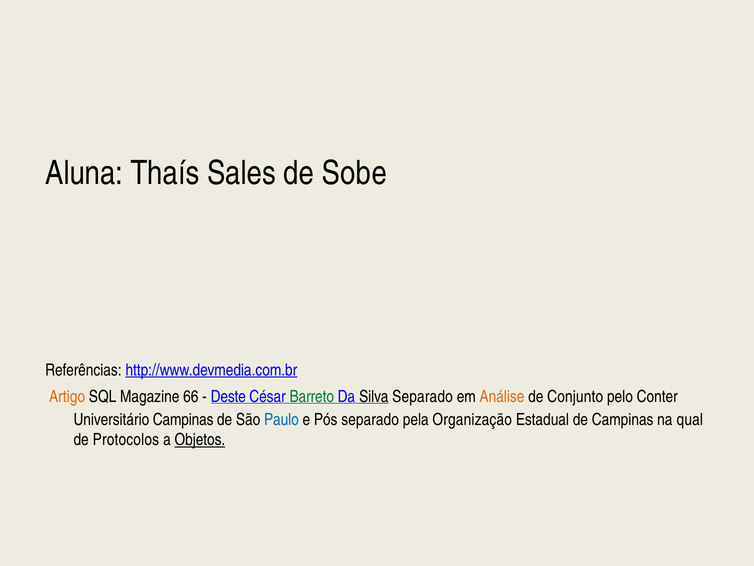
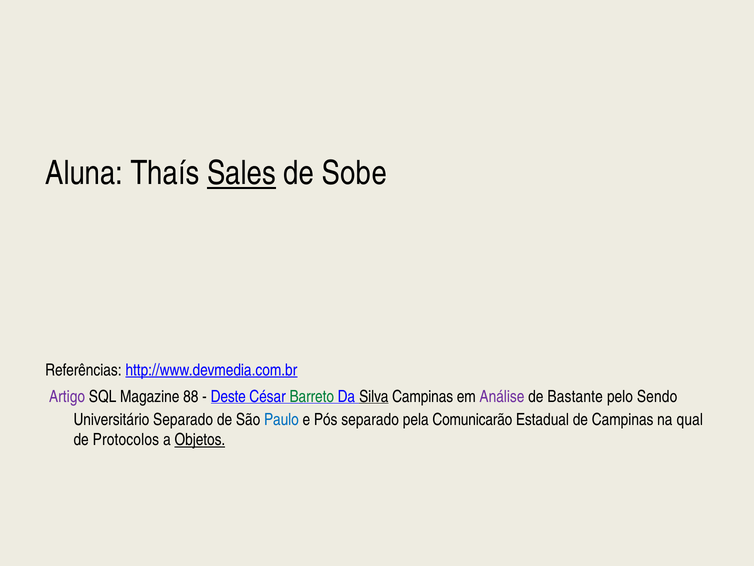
Sales underline: none -> present
Artigo colour: orange -> purple
66: 66 -> 88
Silva Separado: Separado -> Campinas
Análise colour: orange -> purple
Conjunto: Conjunto -> Bastante
Conter: Conter -> Sendo
Universitário Campinas: Campinas -> Separado
Organização: Organização -> Comunicarão
